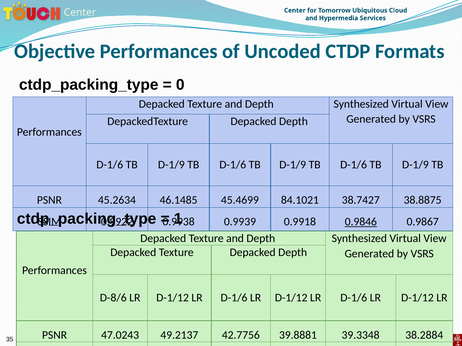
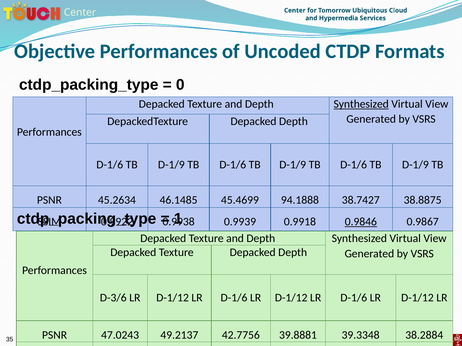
Synthesized at (361, 104) underline: none -> present
84.1021: 84.1021 -> 94.1888
D-8/6: D-8/6 -> D-3/6
